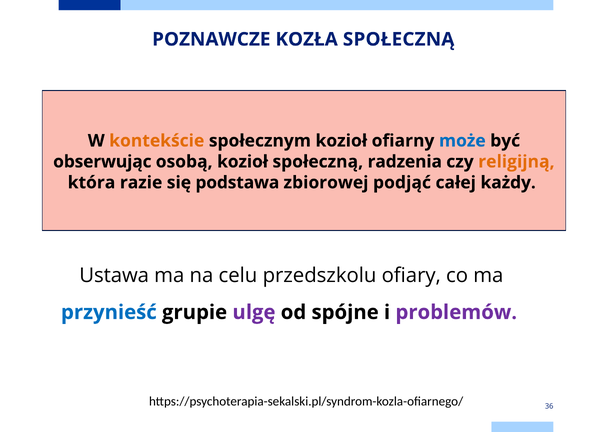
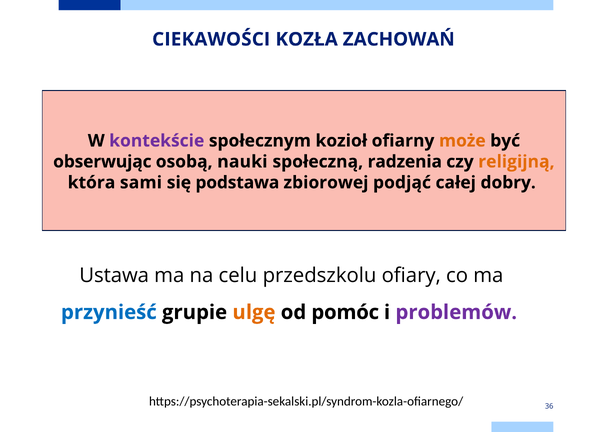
POZNAWCZE: POZNAWCZE -> CIEKAWOŚCI
KOZŁA SPOŁECZNĄ: SPOŁECZNĄ -> ZACHOWAŃ
kontekście colour: orange -> purple
może colour: blue -> orange
osobą kozioł: kozioł -> nauki
razie: razie -> sami
każdy: każdy -> dobry
ulgę colour: purple -> orange
spójne: spójne -> pomóc
